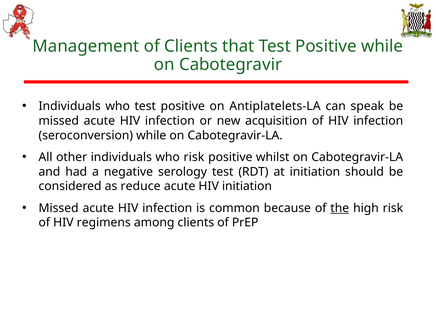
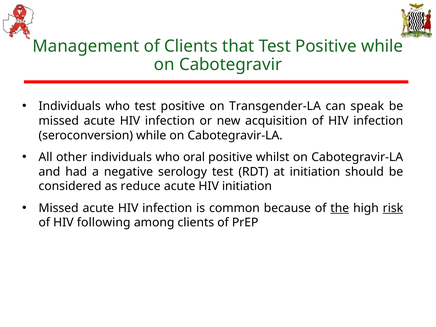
Antiplatelets-LA: Antiplatelets-LA -> Transgender-LA
who risk: risk -> oral
risk at (393, 208) underline: none -> present
regimens: regimens -> following
